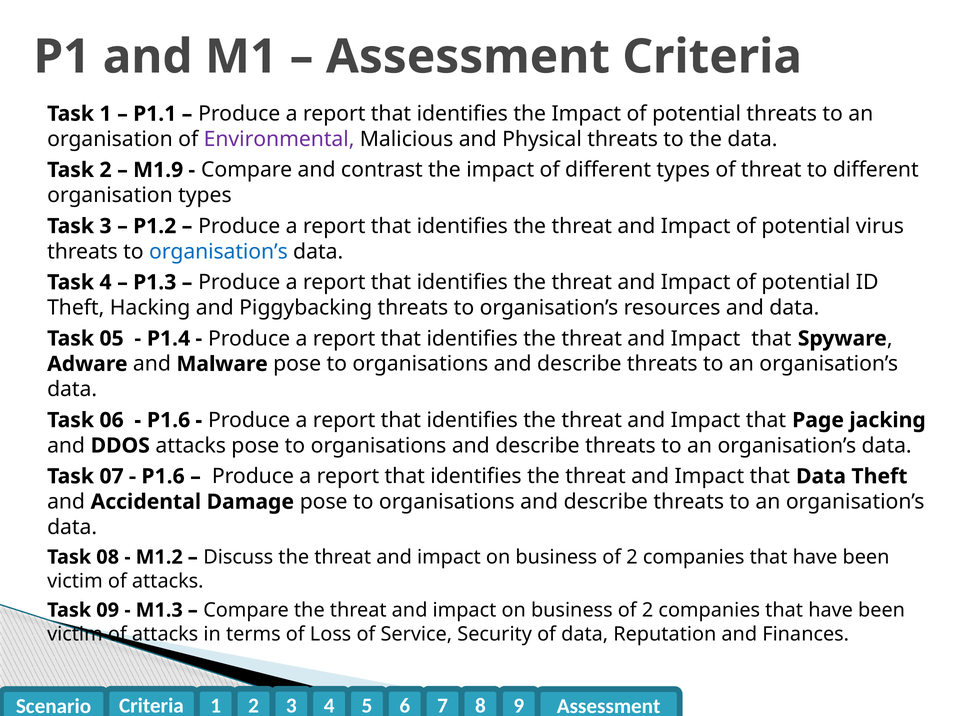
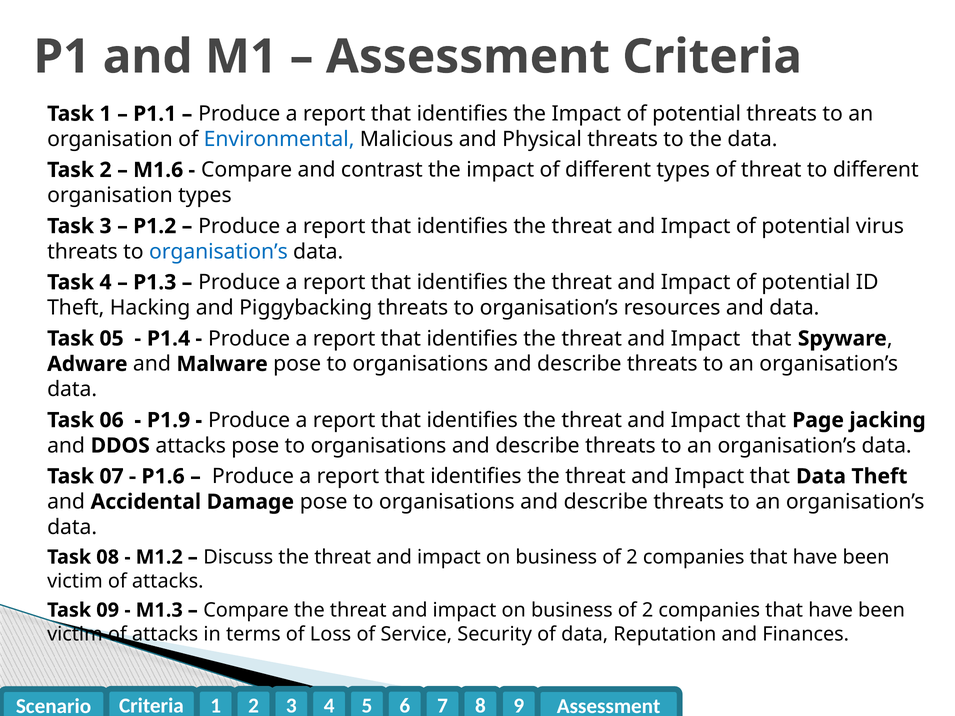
Environmental colour: purple -> blue
M1.9: M1.9 -> M1.6
P1.6 at (169, 420): P1.6 -> P1.9
